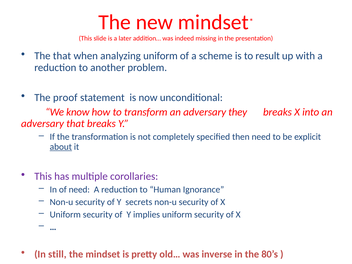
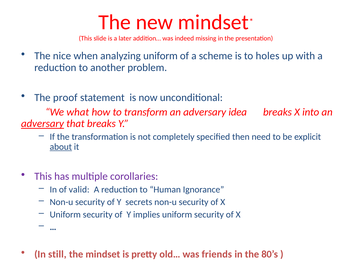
The that: that -> nice
result: result -> holes
know: know -> what
they: they -> idea
adversary at (43, 124) underline: none -> present
of need: need -> valid
inverse: inverse -> friends
